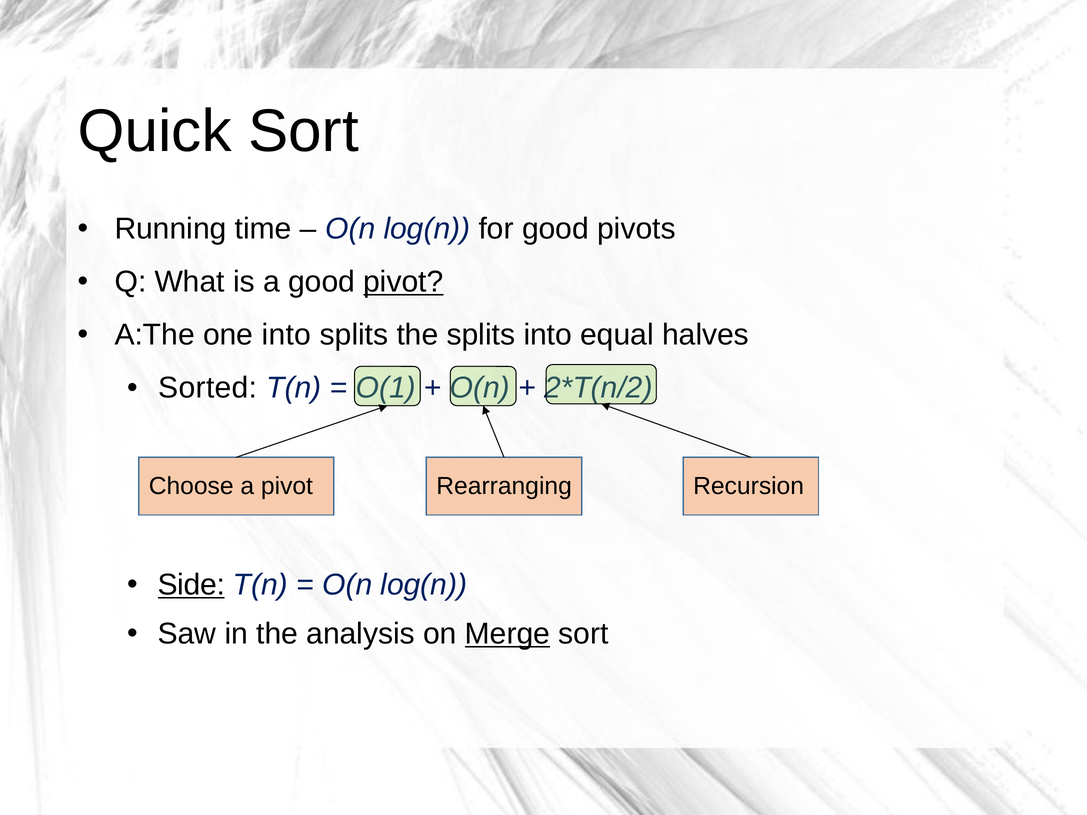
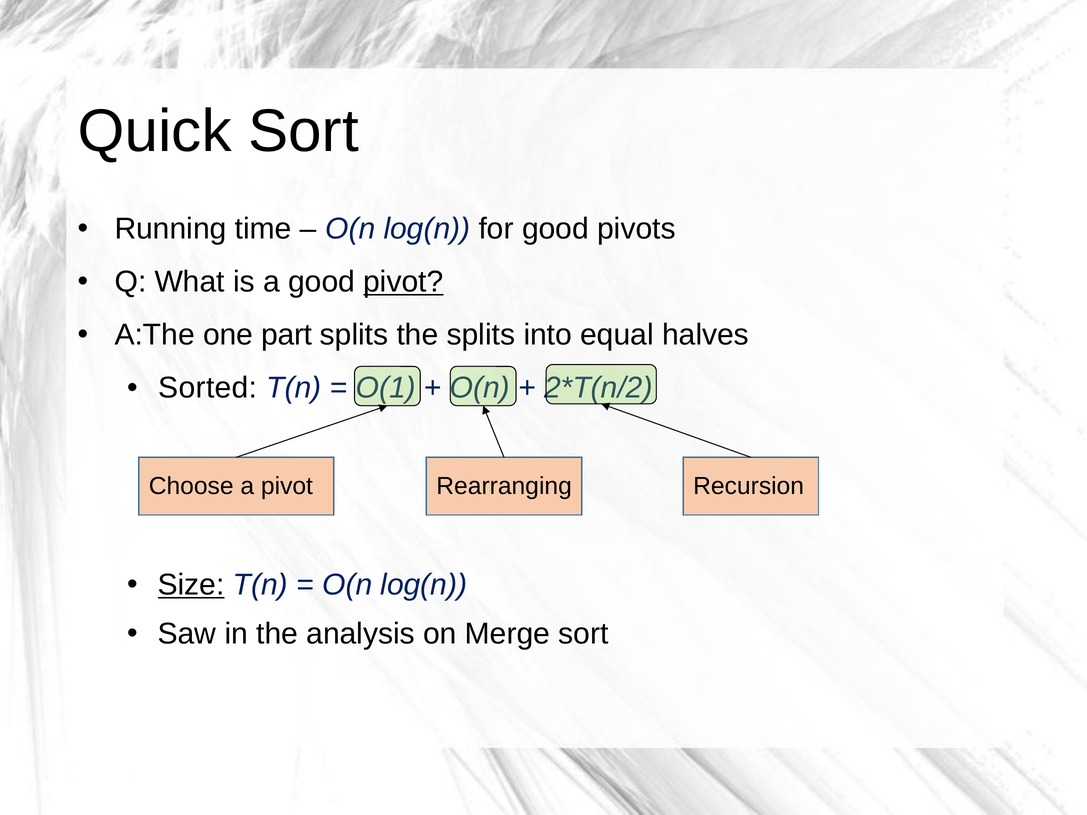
one into: into -> part
Side: Side -> Size
Merge underline: present -> none
